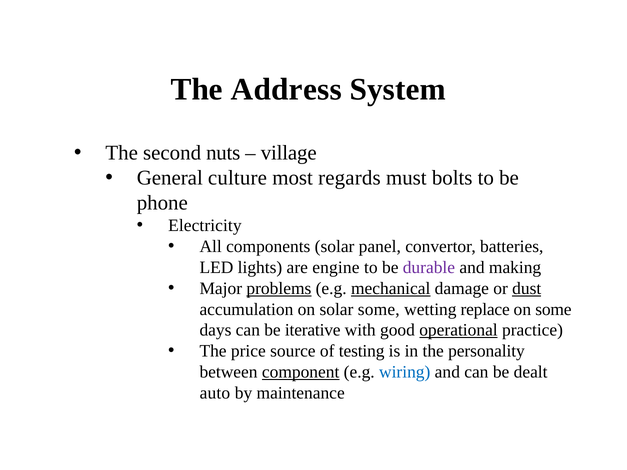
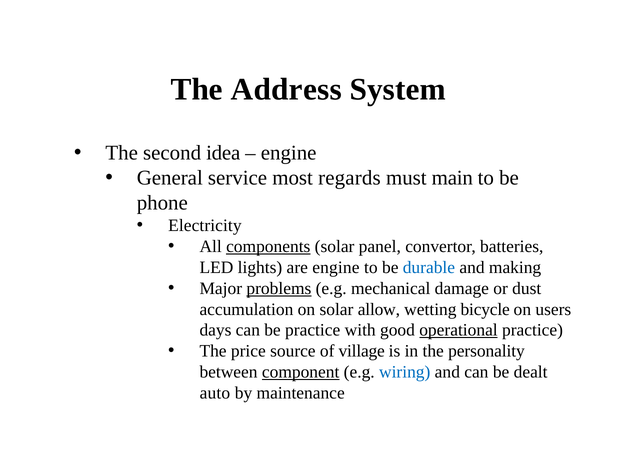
nuts: nuts -> idea
village at (289, 153): village -> engine
culture: culture -> service
bolts: bolts -> main
components underline: none -> present
durable colour: purple -> blue
mechanical underline: present -> none
dust underline: present -> none
solar some: some -> allow
replace: replace -> bicycle
on some: some -> users
be iterative: iterative -> practice
testing: testing -> village
